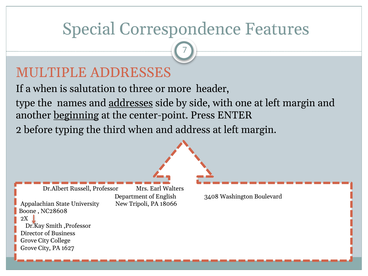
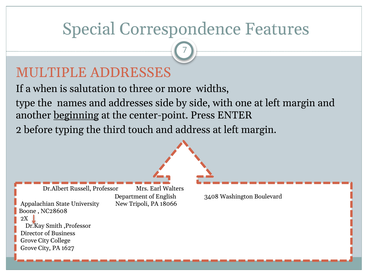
header: header -> widths
addresses at (131, 103) underline: present -> none
third when: when -> touch
